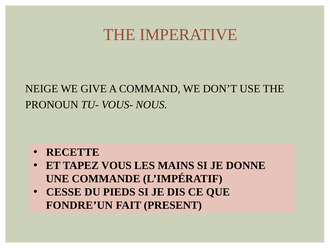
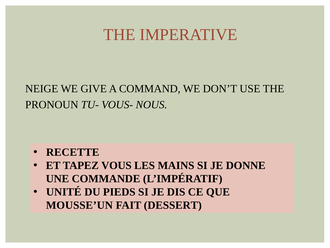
CESSE: CESSE -> UNITÉ
FONDRE’UN: FONDRE’UN -> MOUSSE’UN
PRESENT: PRESENT -> DESSERT
